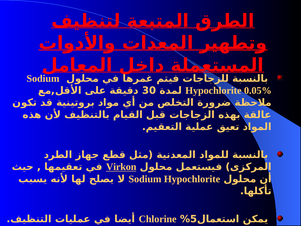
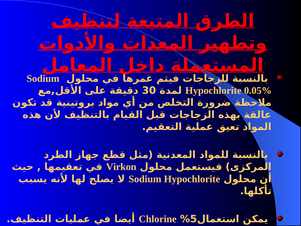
Virkon underline: present -> none
